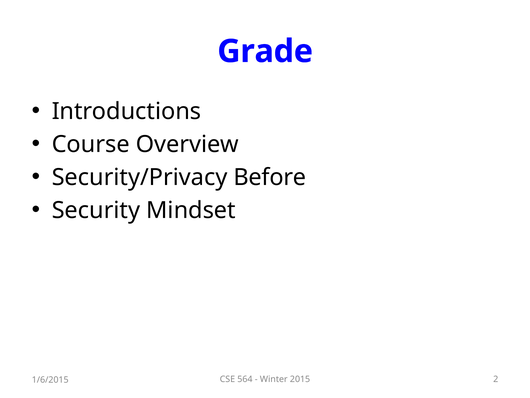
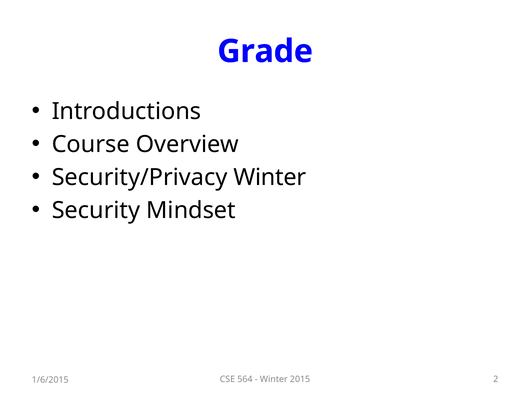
Security/Privacy Before: Before -> Winter
